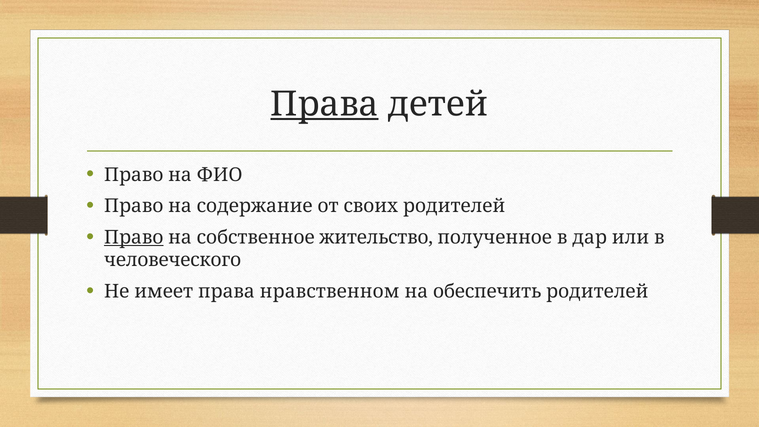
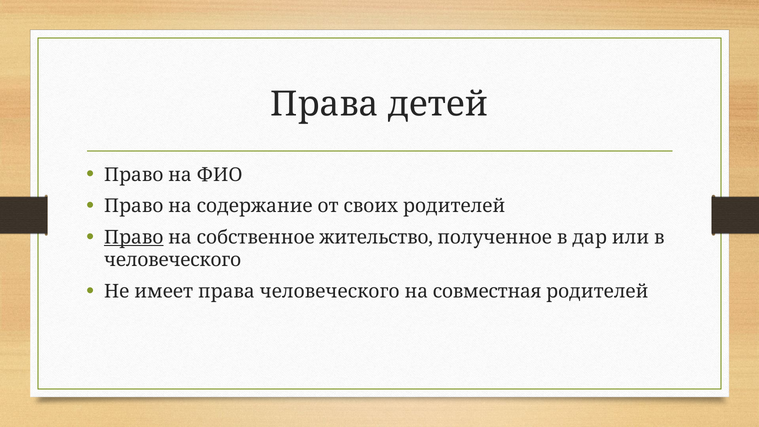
Права at (325, 104) underline: present -> none
права нравственном: нравственном -> человеческого
обеспечить: обеспечить -> совместная
